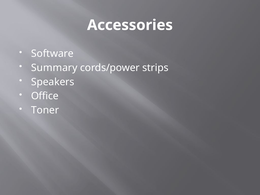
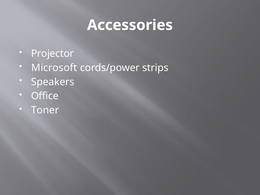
Software: Software -> Projector
Summary: Summary -> Microsoft
